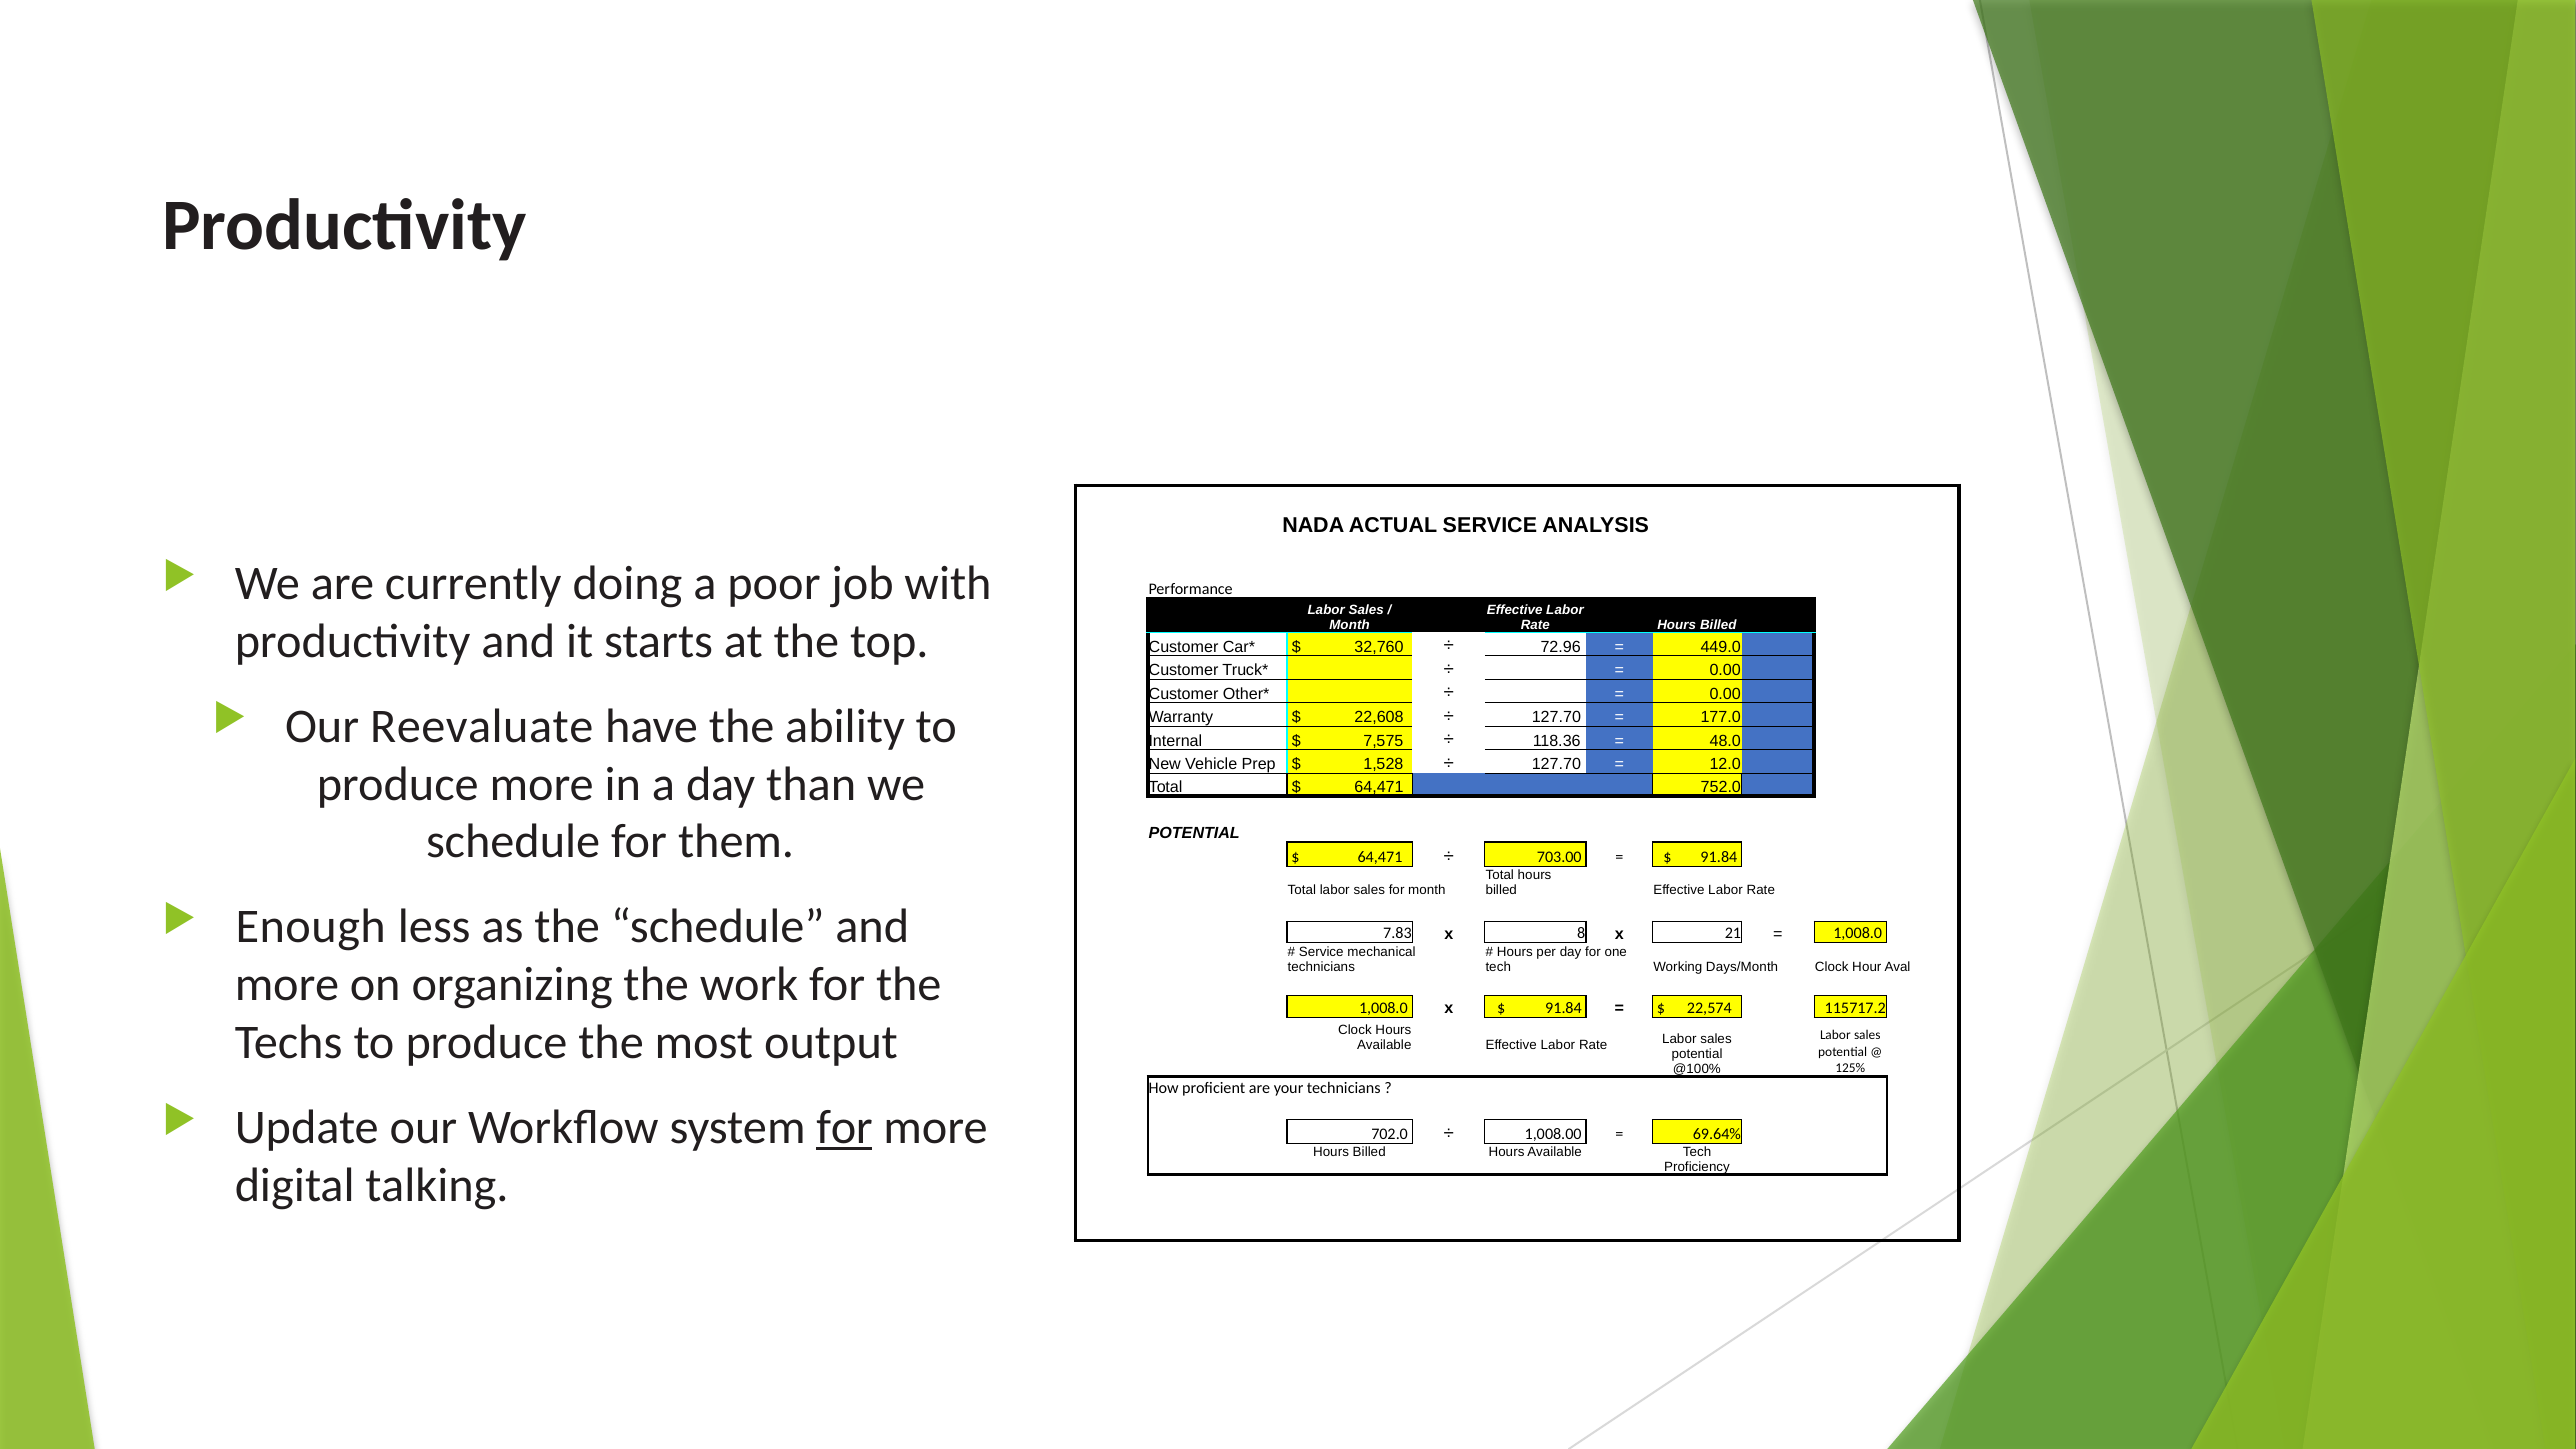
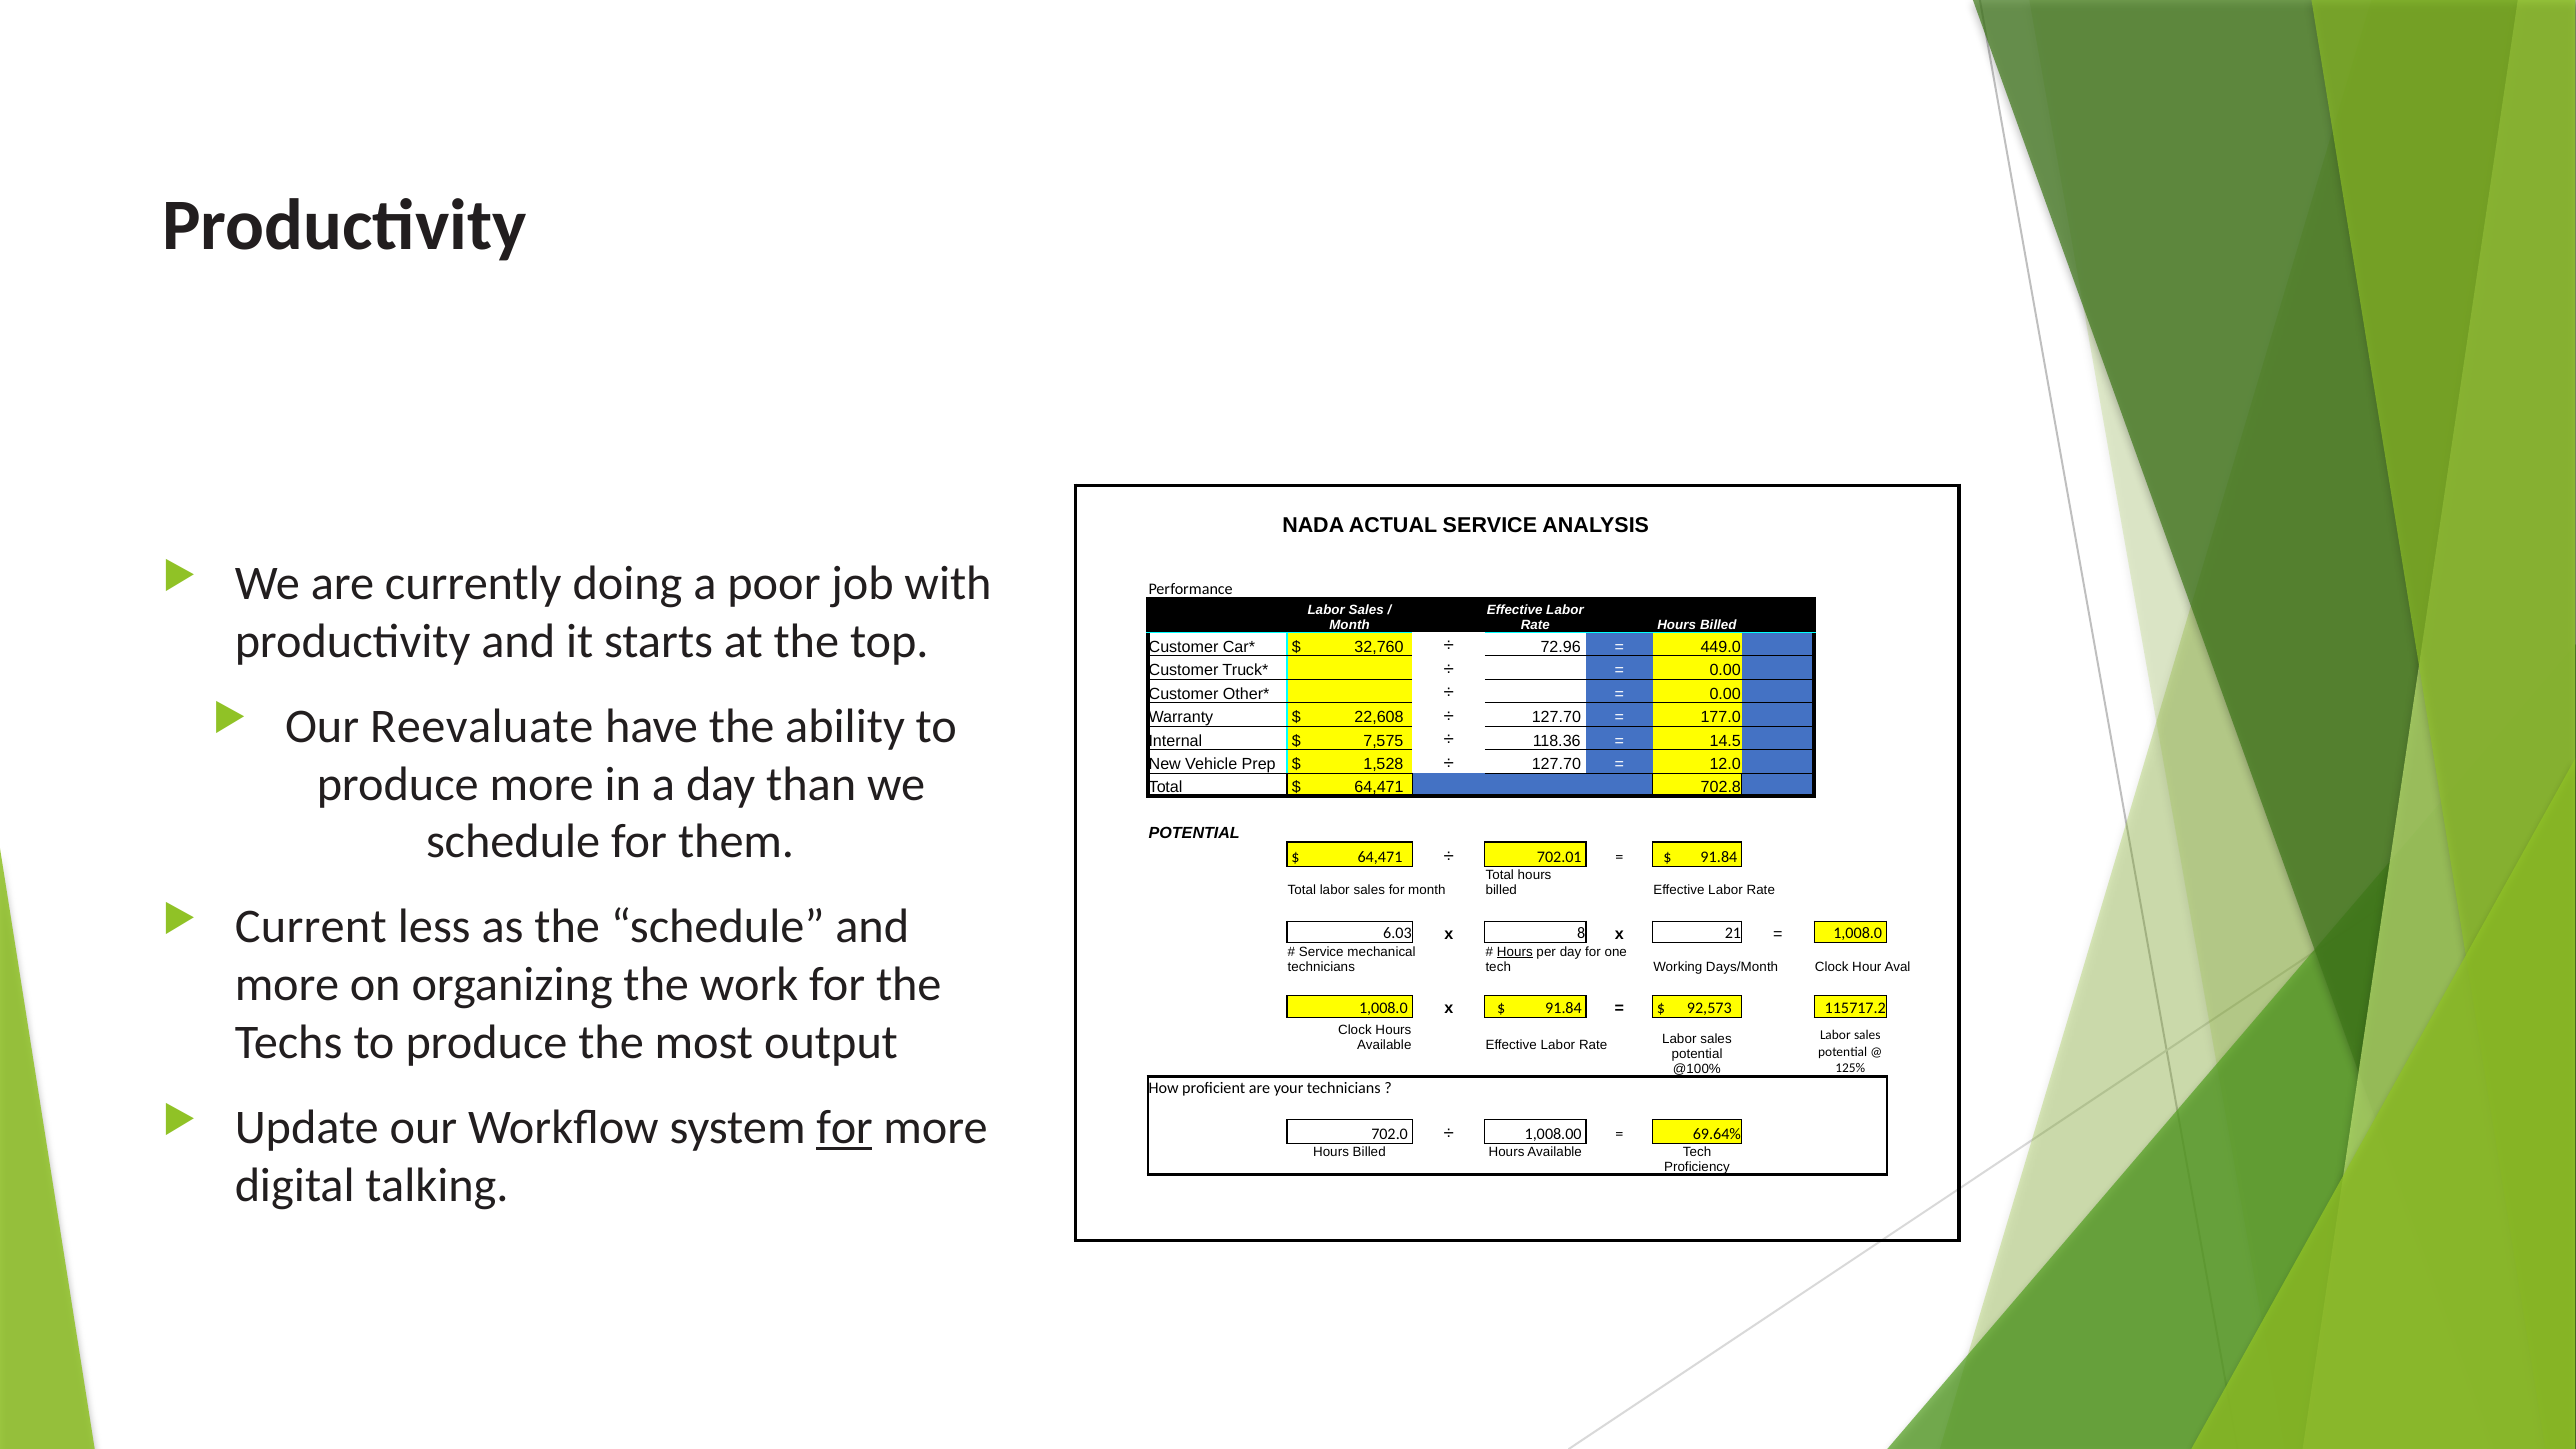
48.0: 48.0 -> 14.5
752.0: 752.0 -> 702.8
703.00: 703.00 -> 702.01
Enough: Enough -> Current
7.83: 7.83 -> 6.03
Hours at (1515, 952) underline: none -> present
22,574: 22,574 -> 92,573
